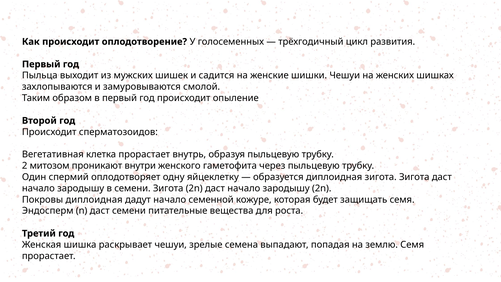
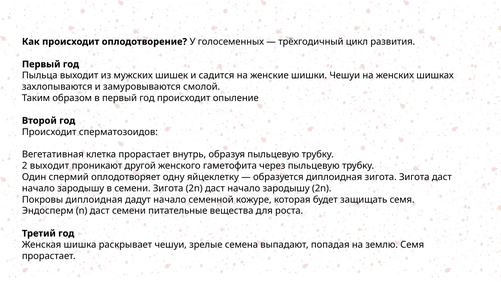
2 митозом: митозом -> выходит
внутри: внутри -> другой
